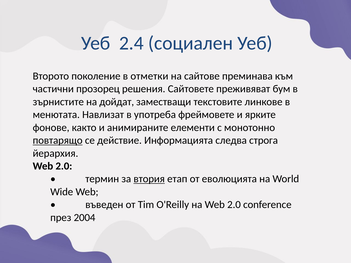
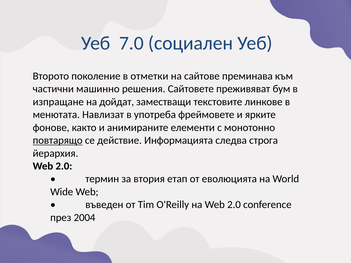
2.4: 2.4 -> 7.0
прозорец: прозорец -> машинно
зърнистите: зърнистите -> изпращане
втория underline: present -> none
